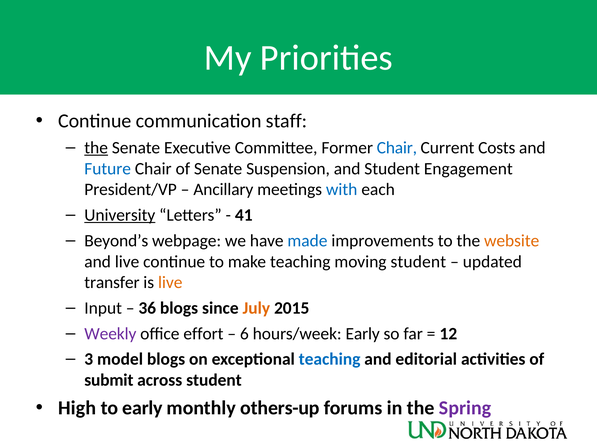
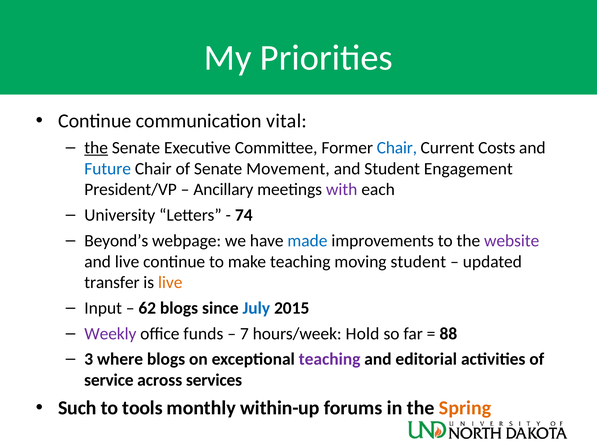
staff: staff -> vital
Suspension: Suspension -> Movement
with colour: blue -> purple
University underline: present -> none
41: 41 -> 74
website colour: orange -> purple
36: 36 -> 62
July colour: orange -> blue
effort: effort -> funds
6: 6 -> 7
hours/week Early: Early -> Hold
12: 12 -> 88
model: model -> where
teaching at (330, 359) colour: blue -> purple
submit: submit -> service
across student: student -> services
High: High -> Such
to early: early -> tools
others-up: others-up -> within-up
Spring colour: purple -> orange
